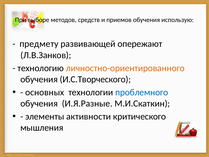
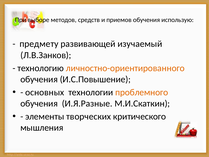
опережают: опережают -> изучаемый
И.С.Творческого: И.С.Творческого -> И.С.Повышение
проблемного colour: blue -> orange
активности: активности -> творческих
